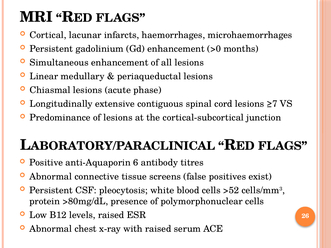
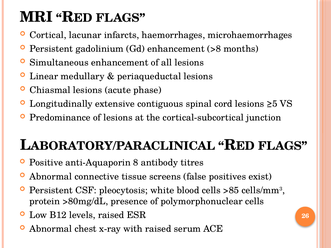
>0: >0 -> >8
≥7: ≥7 -> ≥5
6: 6 -> 8
>52: >52 -> >85
